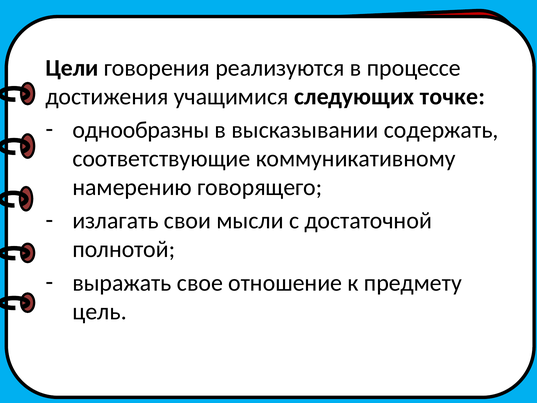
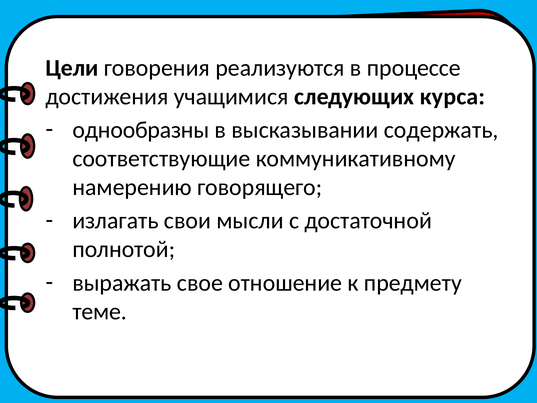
точке: точке -> курса
цель: цель -> теме
